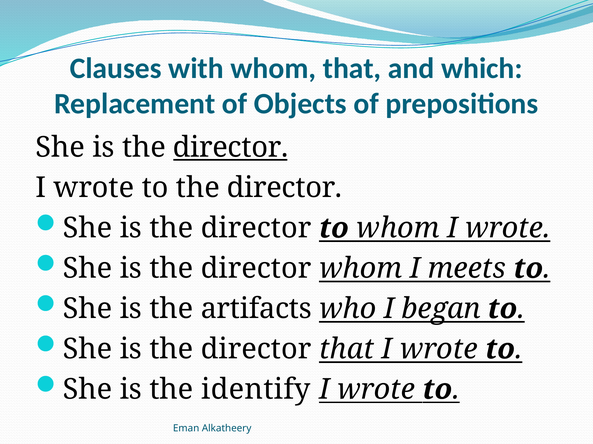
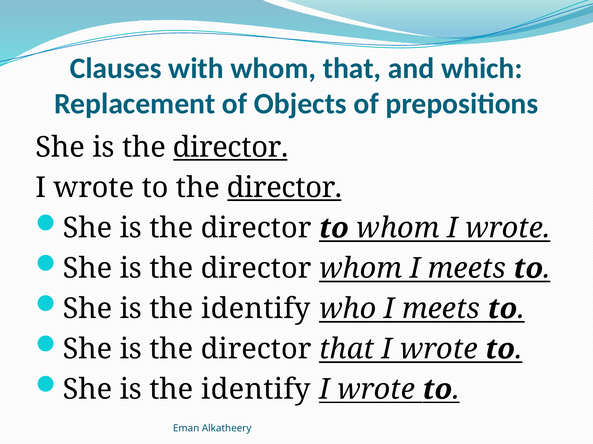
director at (284, 188) underline: none -> present
artifacts at (256, 309): artifacts -> identify
who I began: began -> meets
